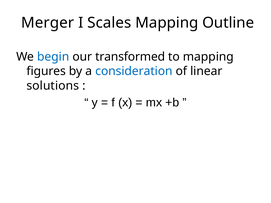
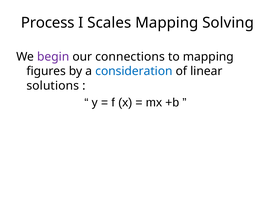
Merger: Merger -> Process
Outline: Outline -> Solving
begin colour: blue -> purple
transformed: transformed -> connections
